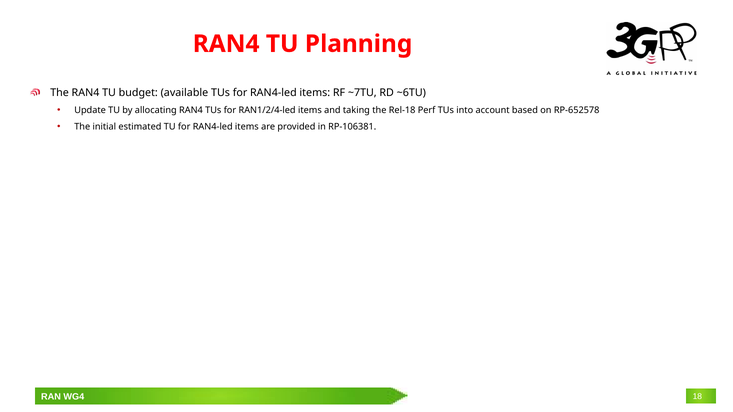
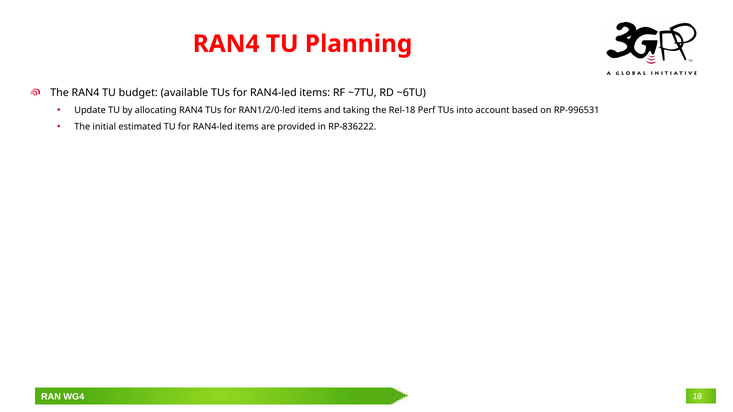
RAN1/2/4-led: RAN1/2/4-led -> RAN1/2/0-led
RP-652578: RP-652578 -> RP-996531
RP-106381: RP-106381 -> RP-836222
